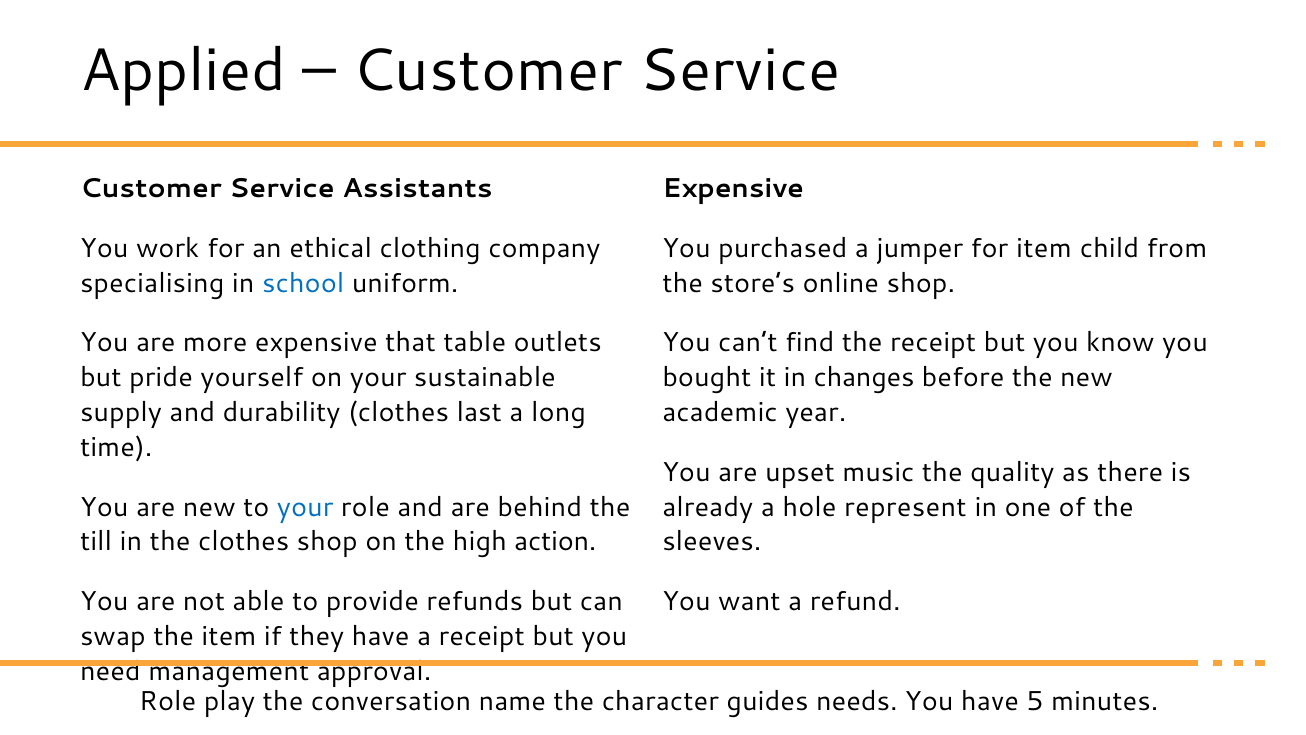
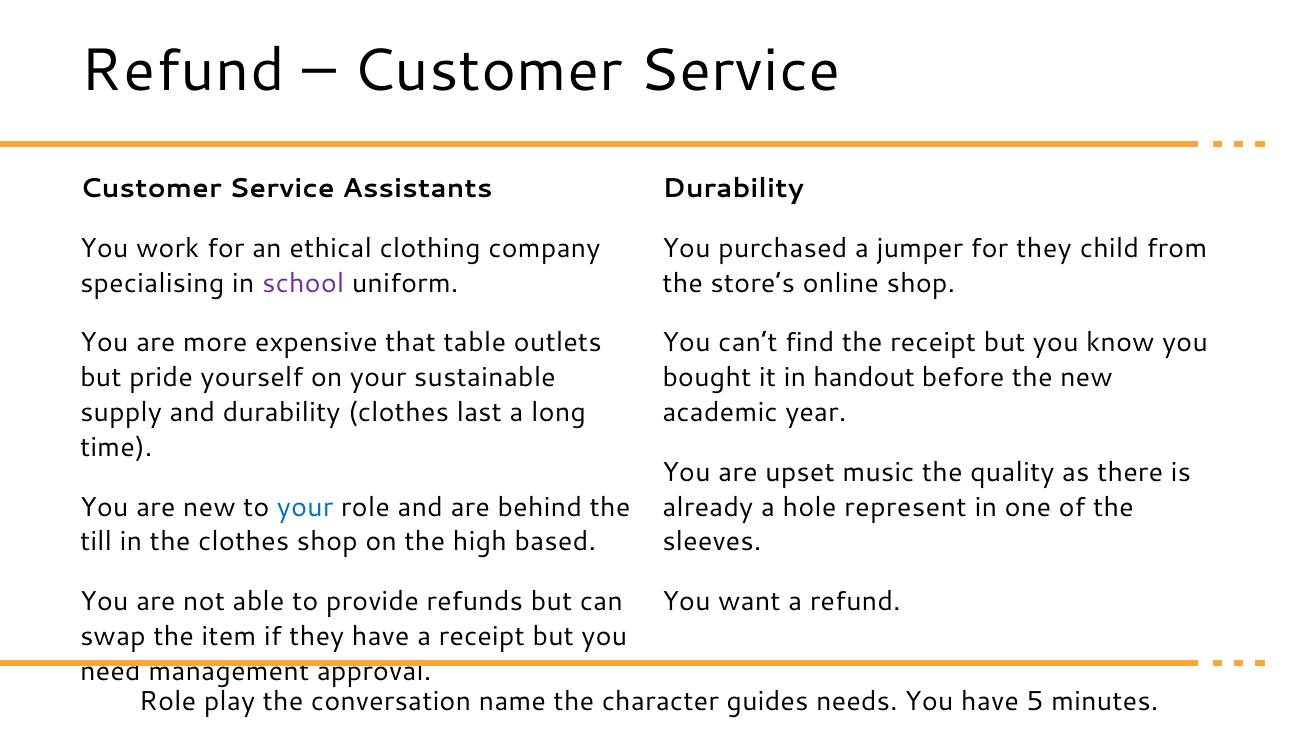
Applied at (183, 71): Applied -> Refund
Expensive at (733, 189): Expensive -> Durability
for item: item -> they
school colour: blue -> purple
changes: changes -> handout
action: action -> based
